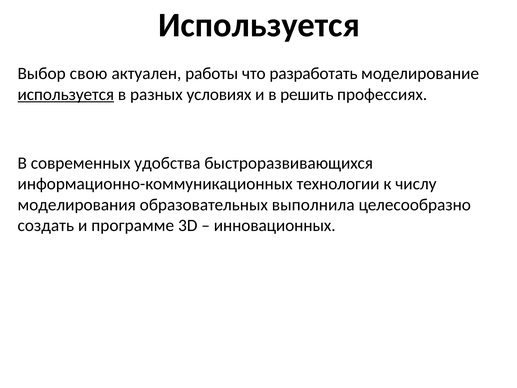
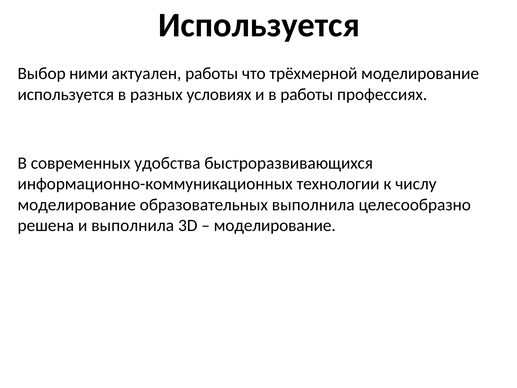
свою: свою -> ними
разработать: разработать -> трёхмерной
используется at (66, 94) underline: present -> none
в решить: решить -> работы
моделирования at (77, 205): моделирования -> моделирование
создать: создать -> решена
и программе: программе -> выполнила
инновационных at (275, 225): инновационных -> моделирование
